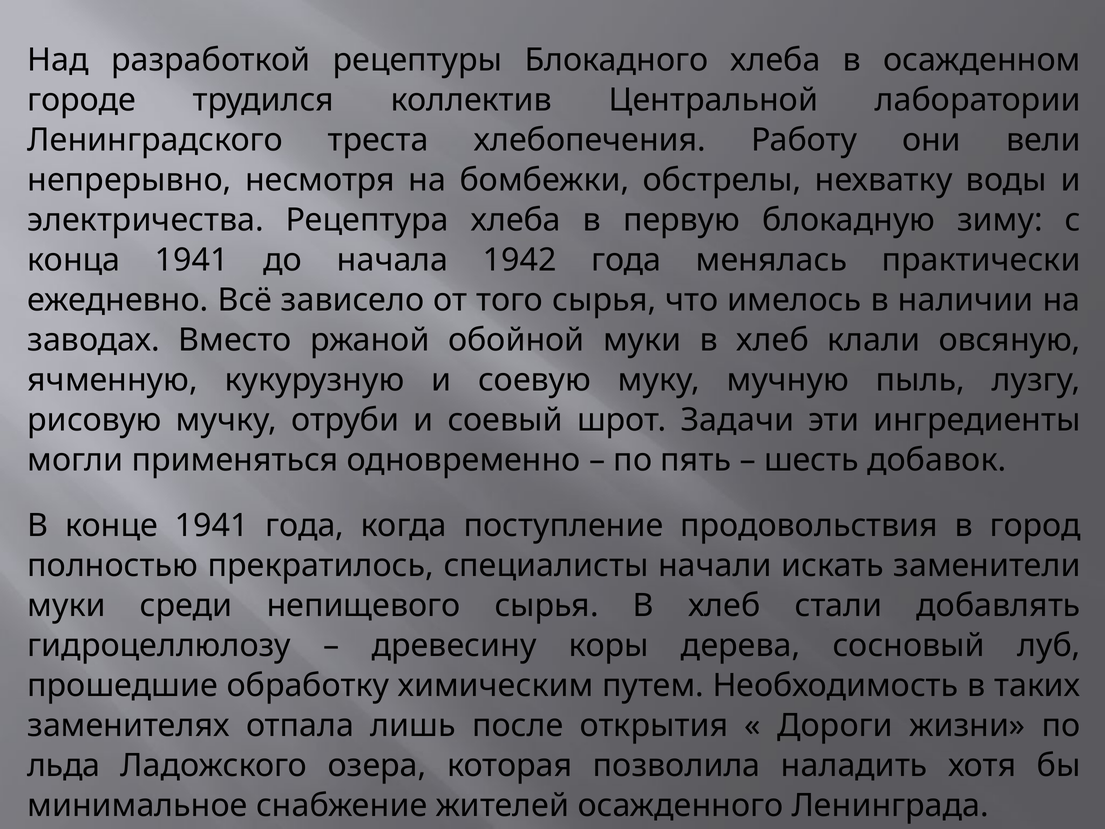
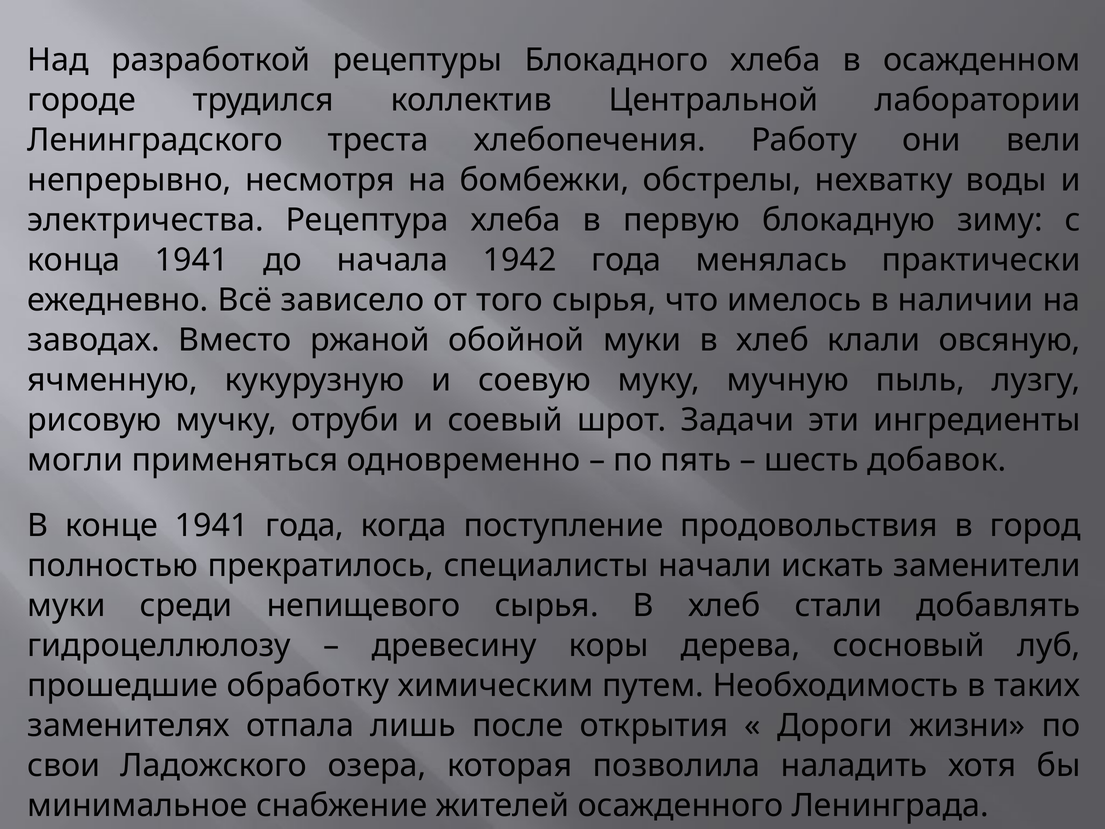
льда: льда -> свои
